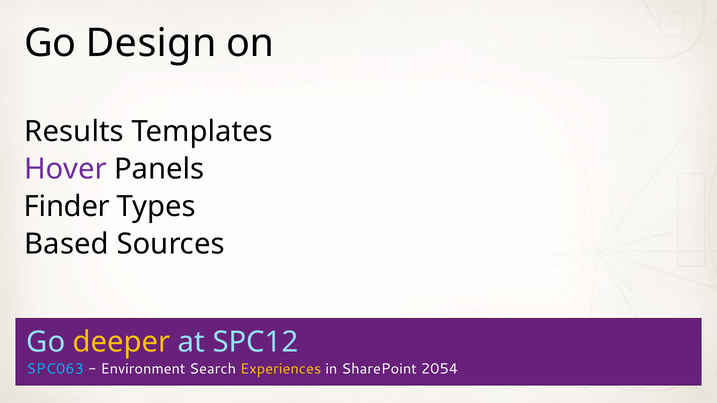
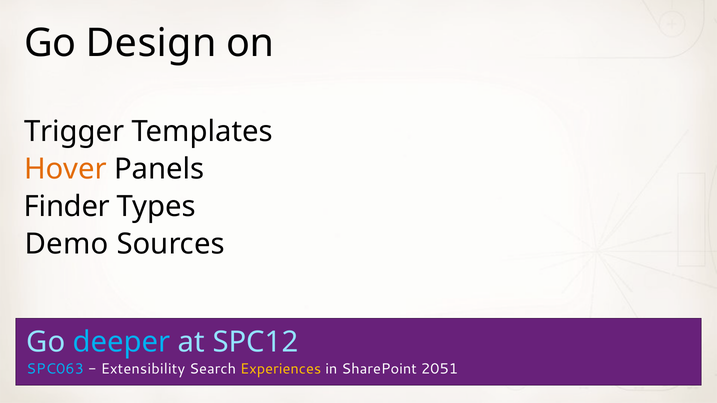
Results: Results -> Trigger
Hover colour: purple -> orange
Based: Based -> Demo
deeper colour: yellow -> light blue
Environment: Environment -> Extensibility
2054: 2054 -> 2051
